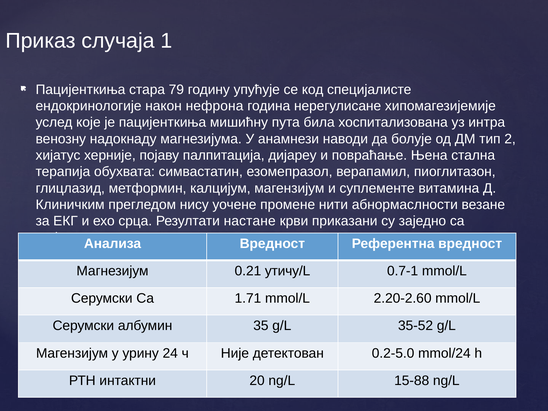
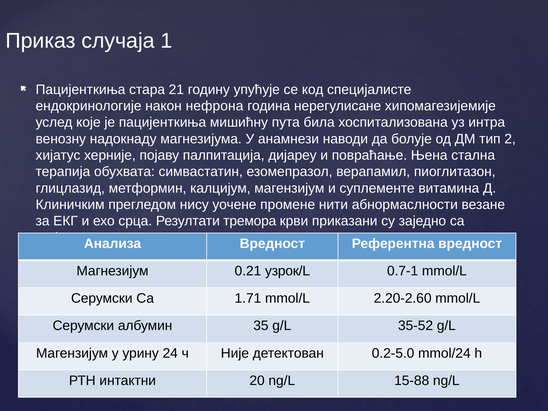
79: 79 -> 21
настане: настане -> тремора
утичу/L: утичу/L -> узрок/L
